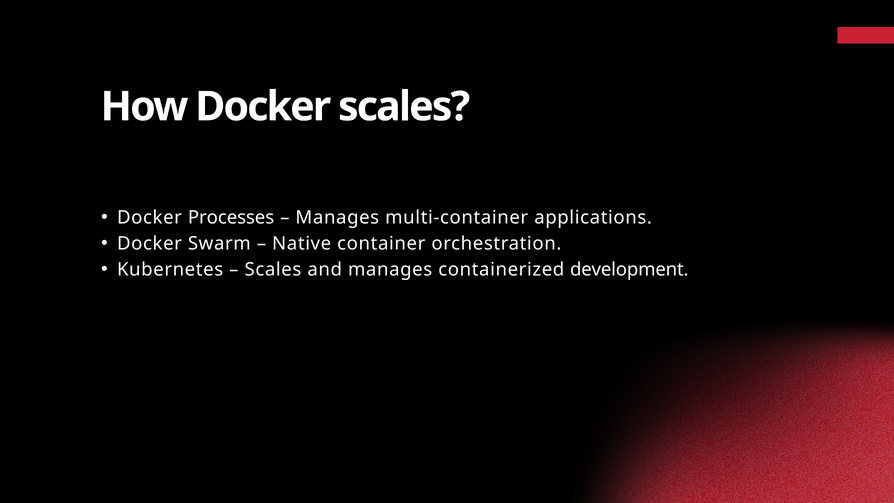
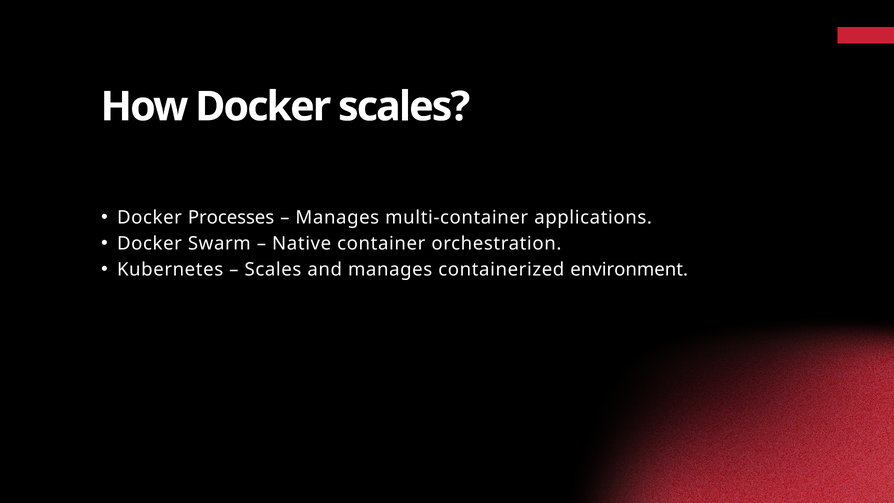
development: development -> environment
